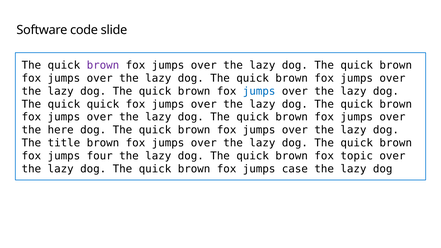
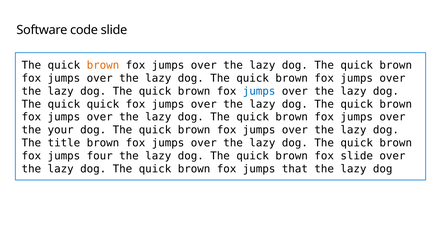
brown at (103, 65) colour: purple -> orange
here: here -> your
fox topic: topic -> slide
case: case -> that
